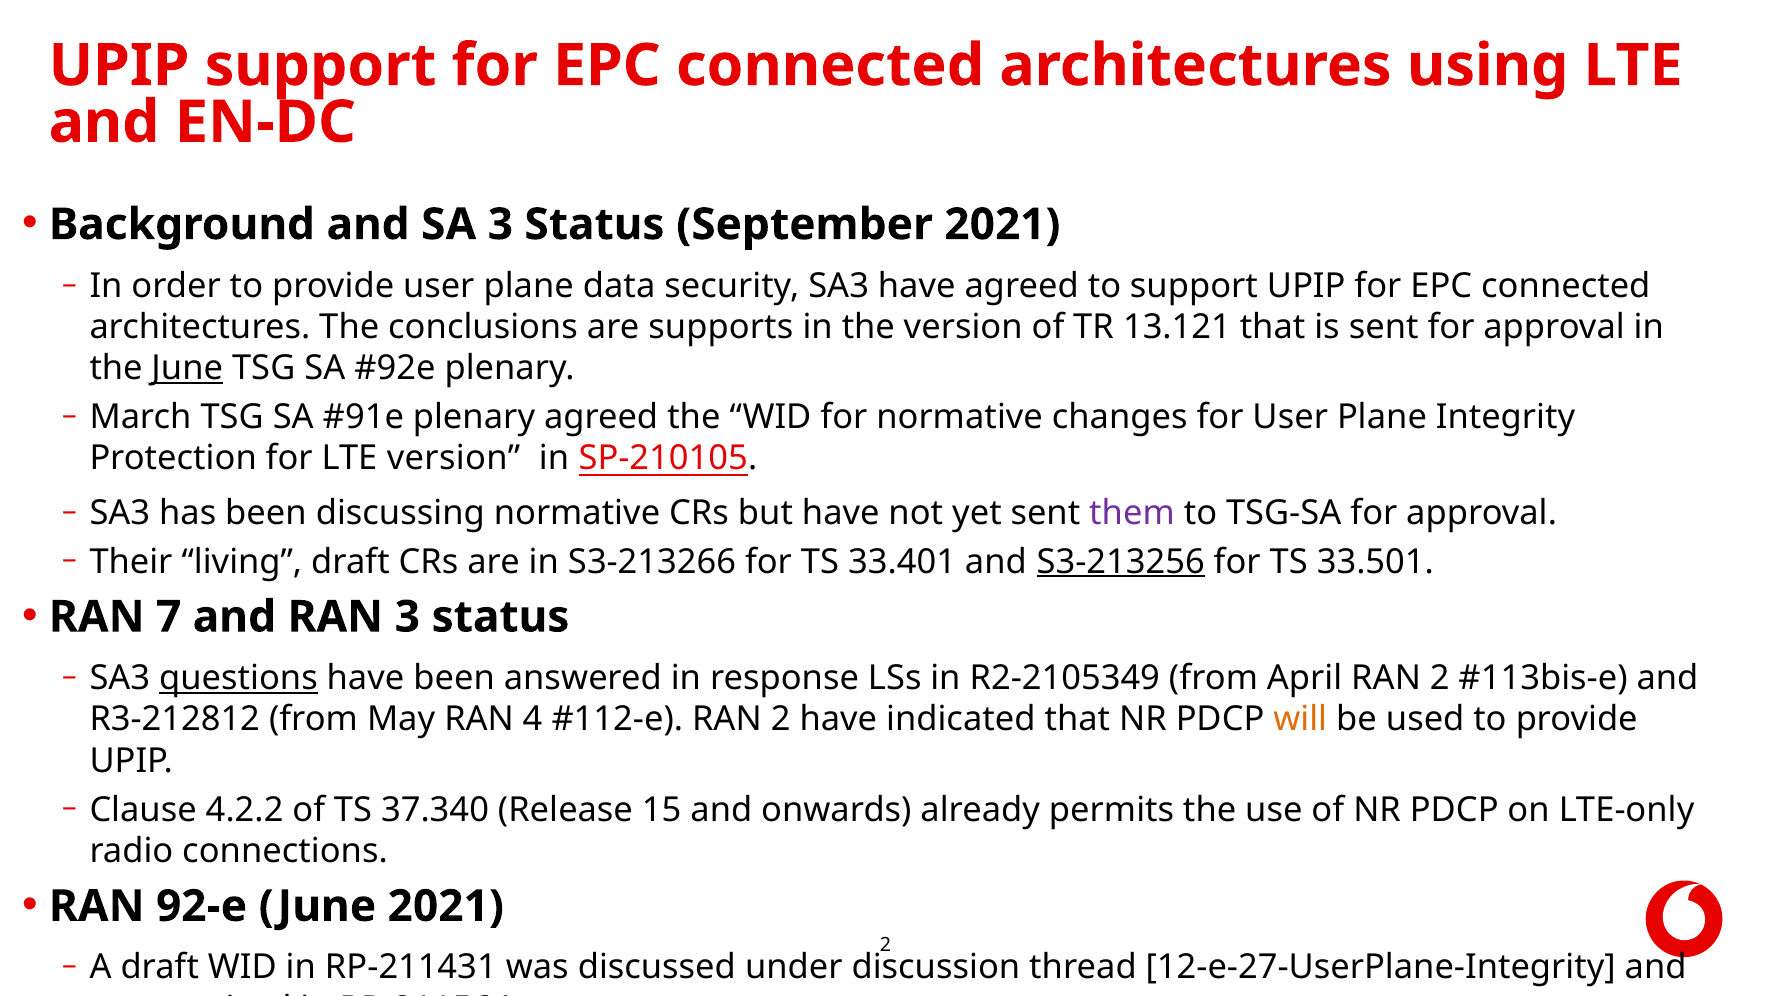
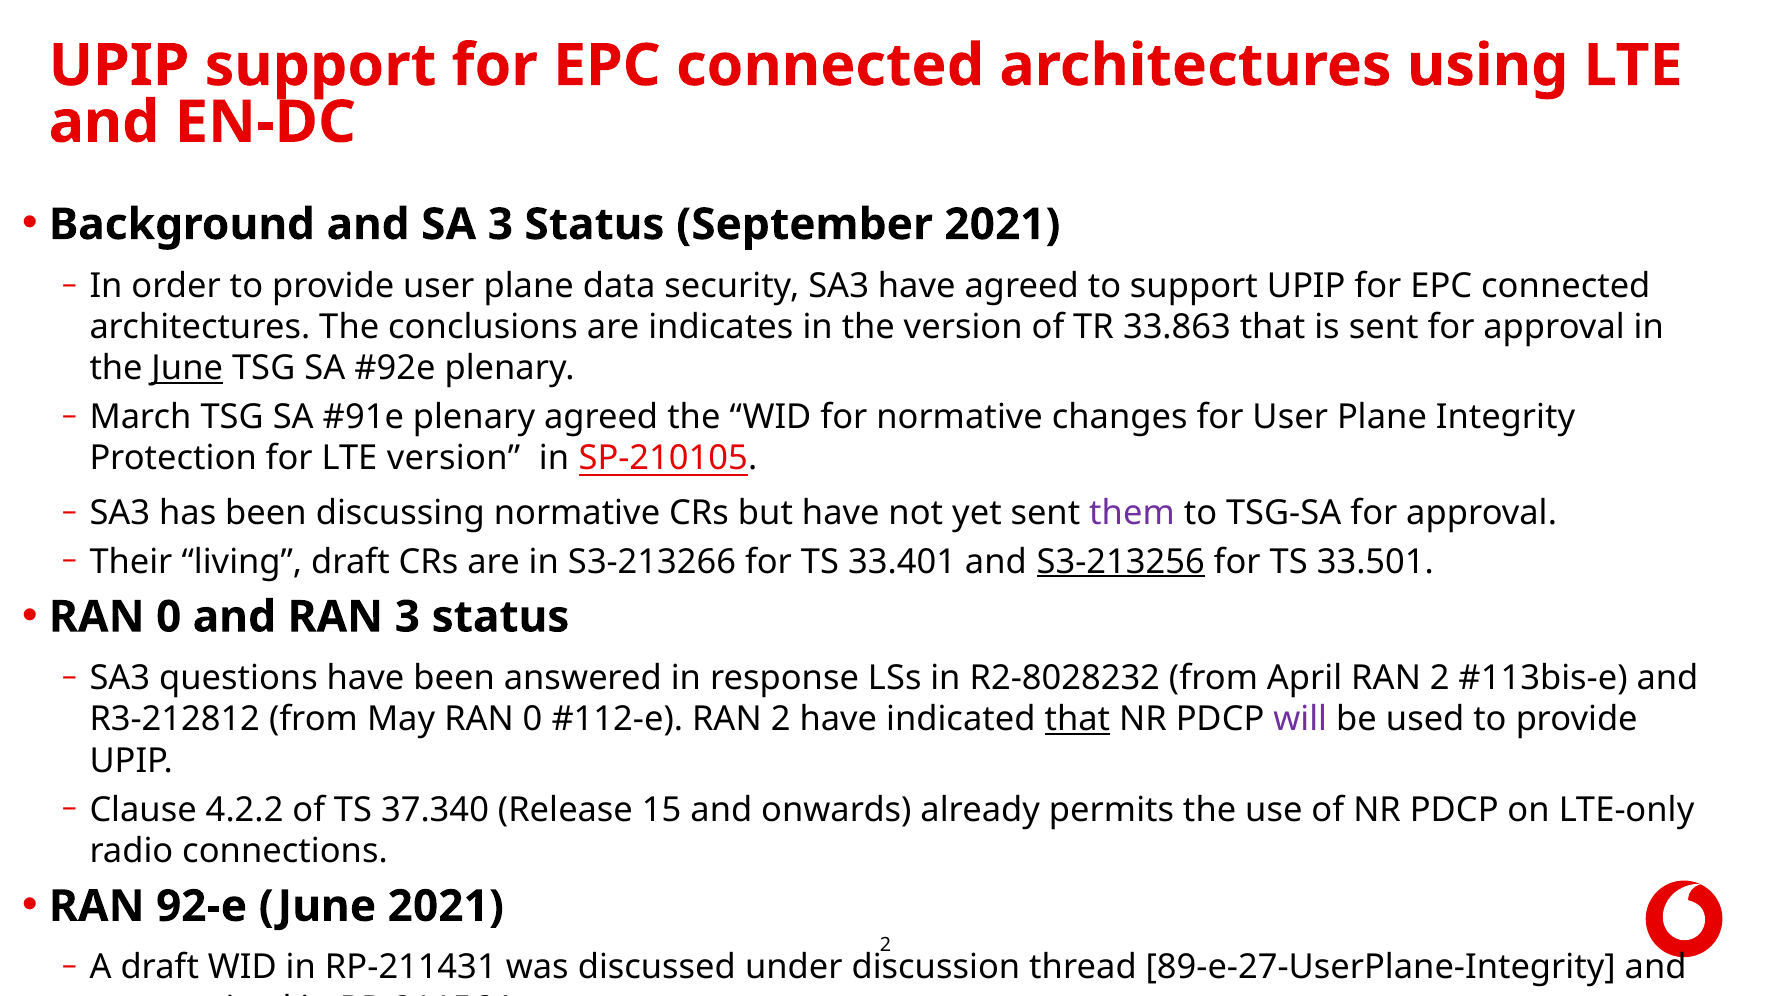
supports: supports -> indicates
13.121: 13.121 -> 33.863
7 at (169, 617): 7 -> 0
questions underline: present -> none
R2-2105349: R2-2105349 -> R2-8028232
May RAN 4: 4 -> 0
that at (1077, 720) underline: none -> present
will colour: orange -> purple
12-e-27-UserPlane-Integrity: 12-e-27-UserPlane-Integrity -> 89-e-27-UserPlane-Integrity
